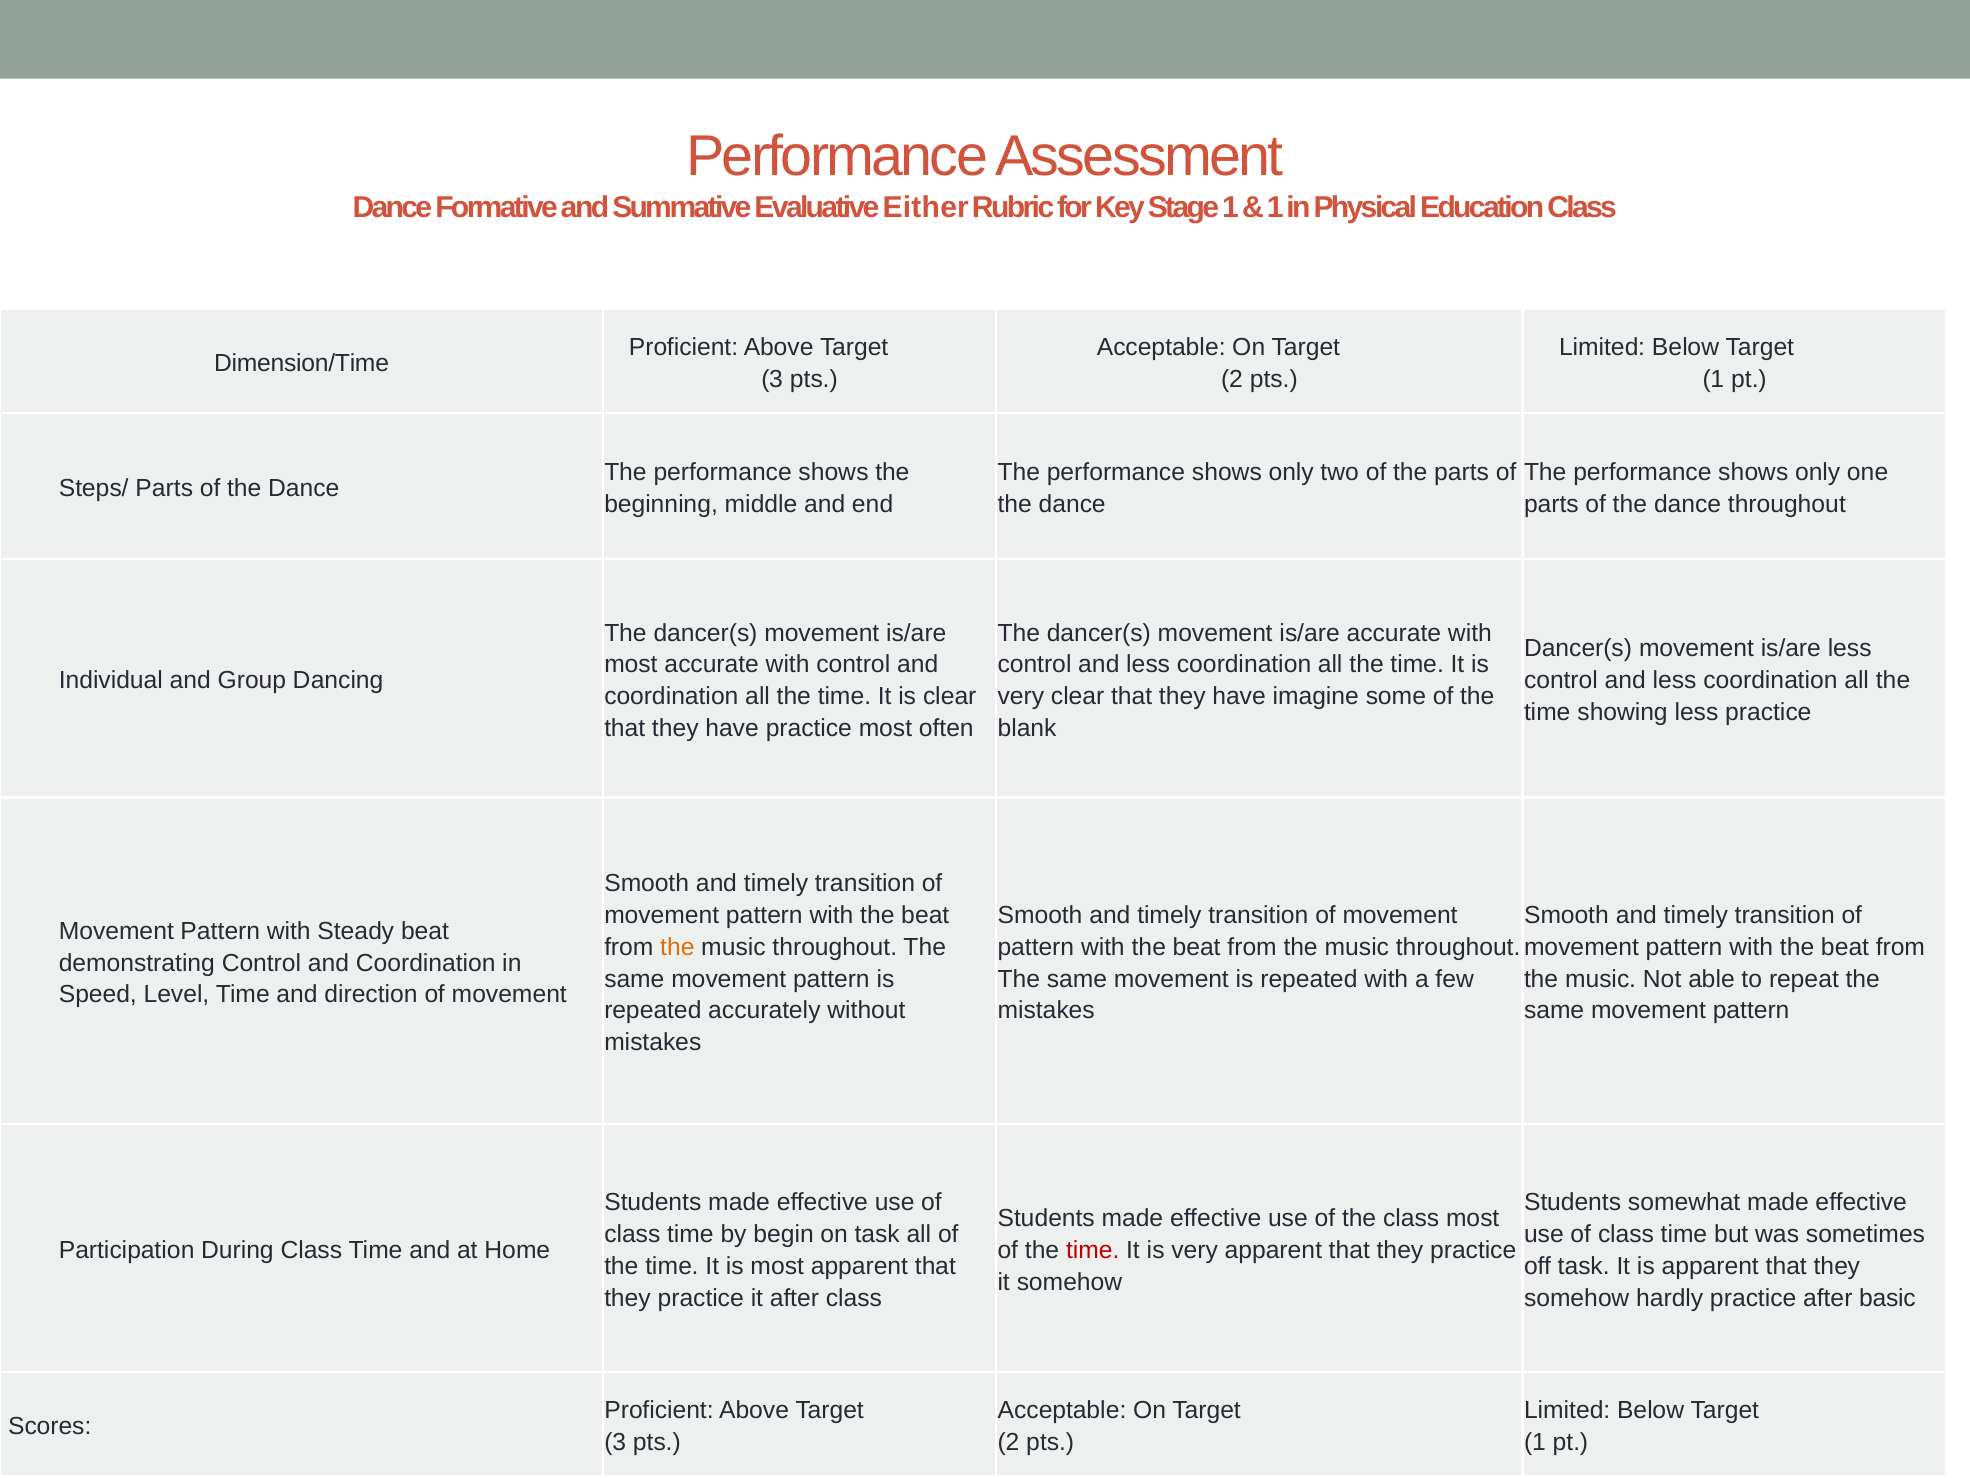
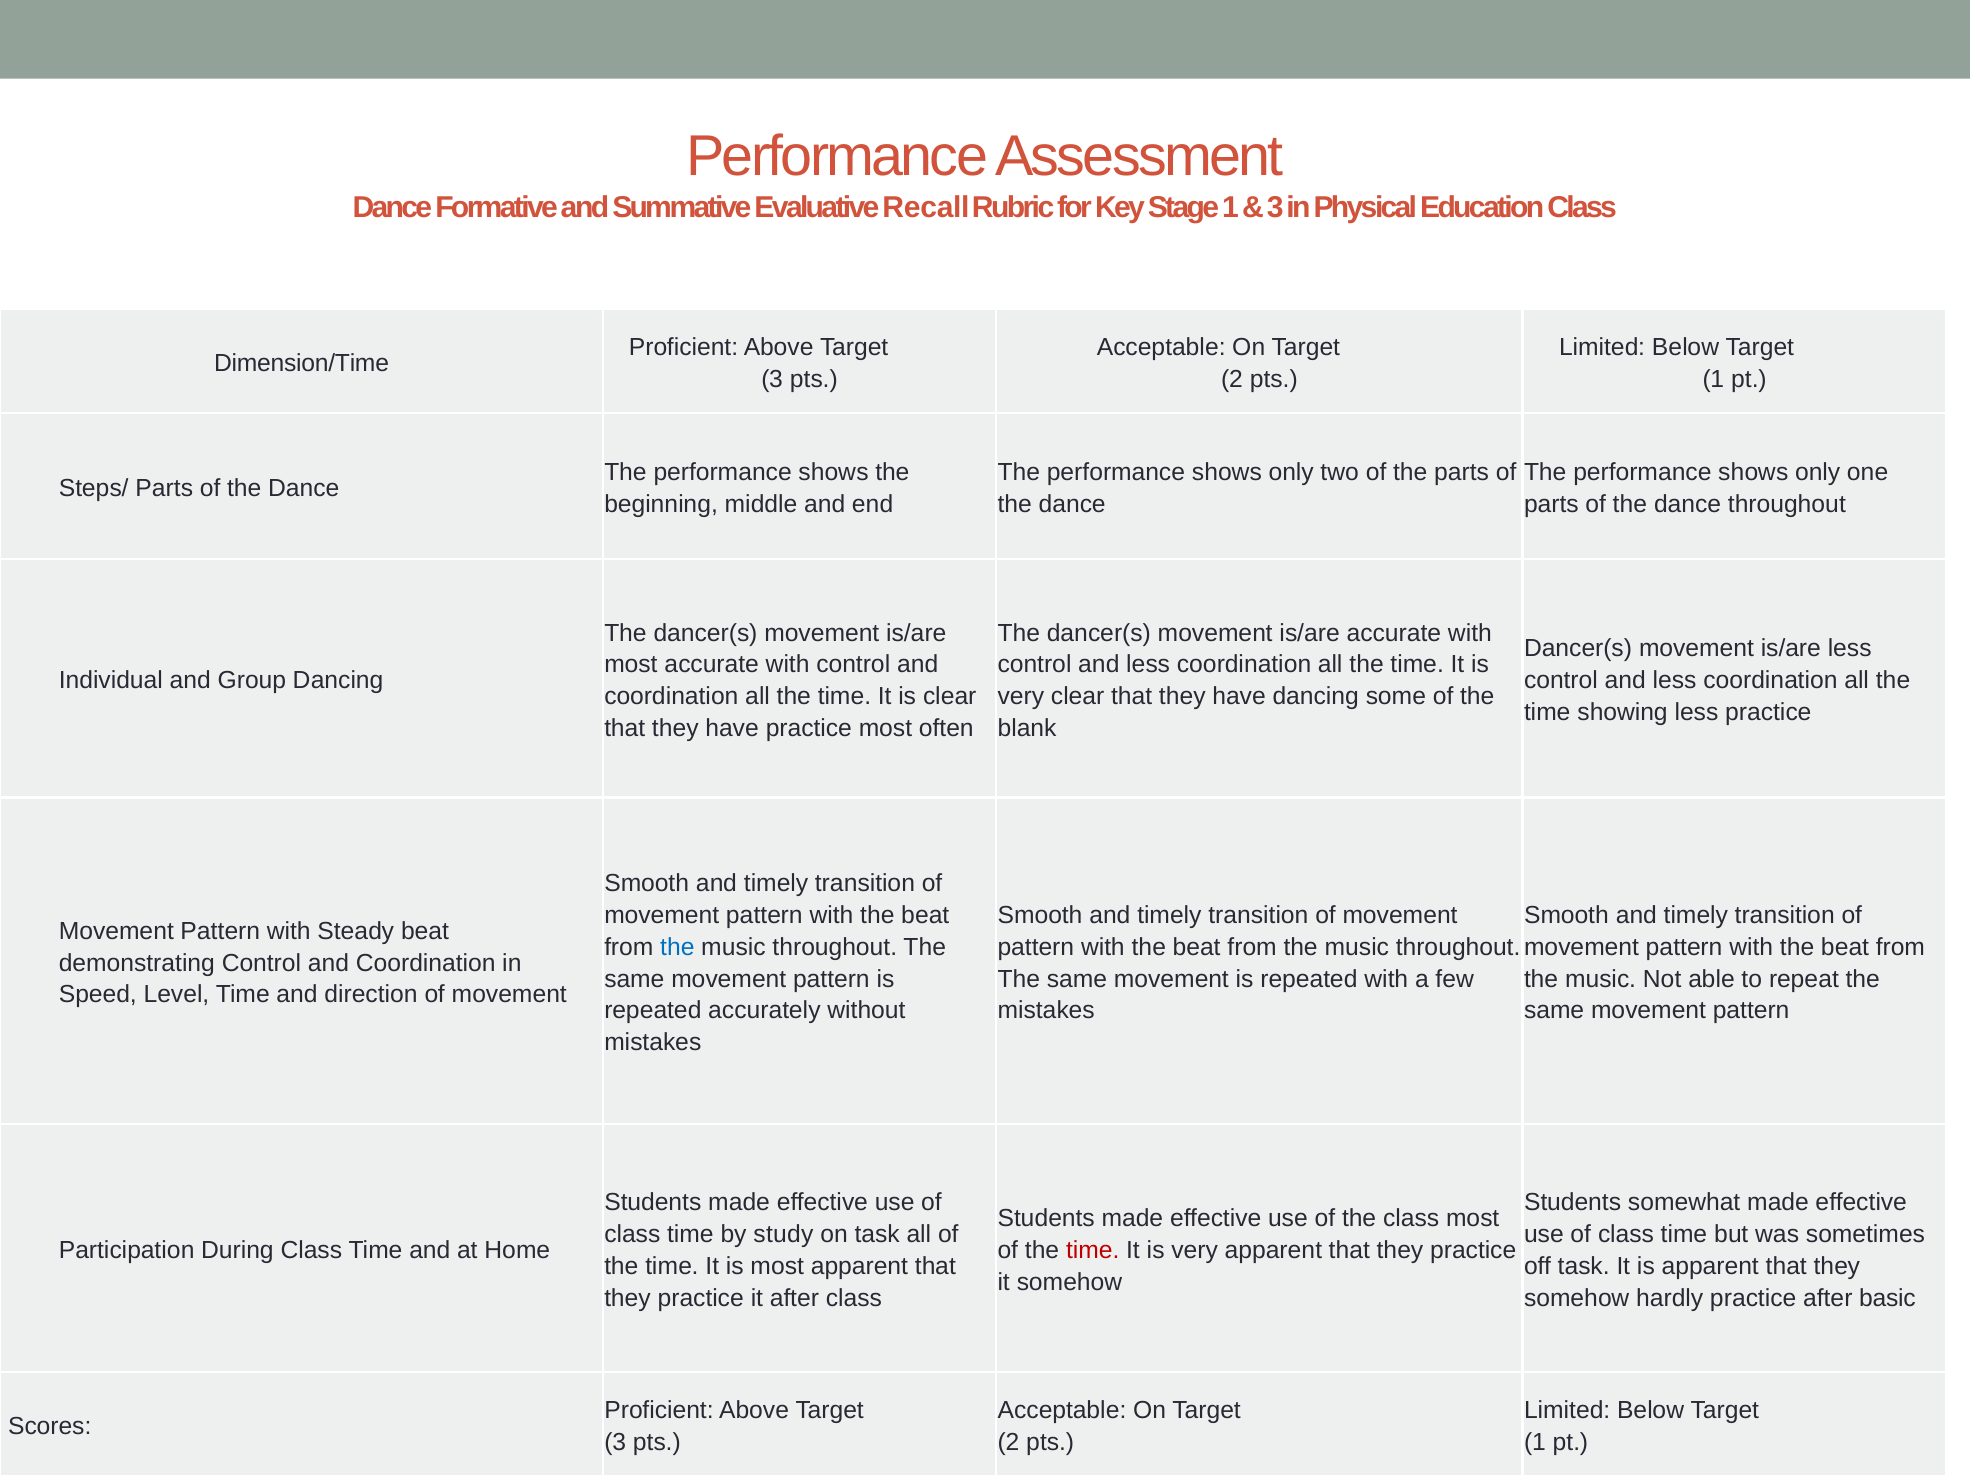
Either: Either -> Recall
1 at (1275, 207): 1 -> 3
have imagine: imagine -> dancing
the at (677, 947) colour: orange -> blue
begin: begin -> study
